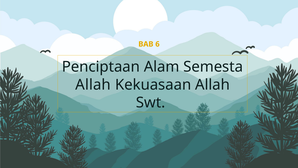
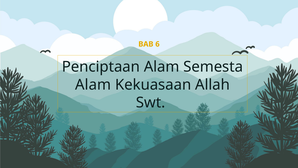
Allah at (93, 85): Allah -> Alam
